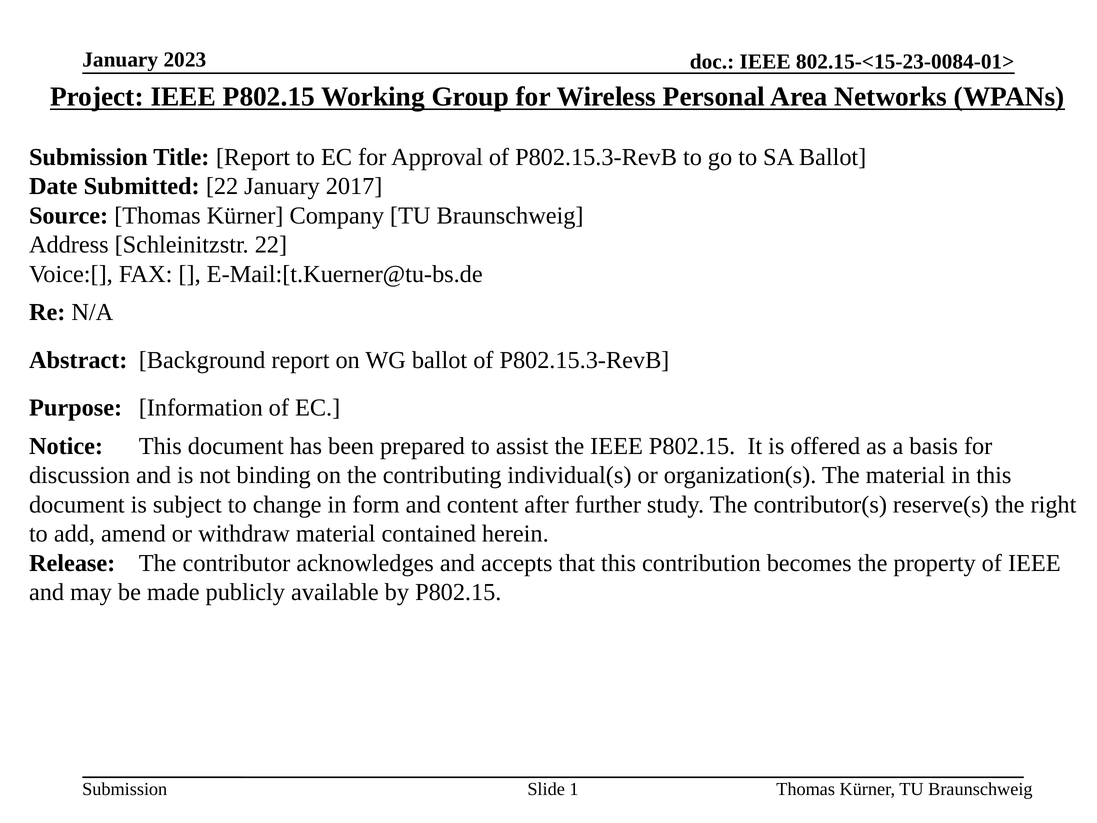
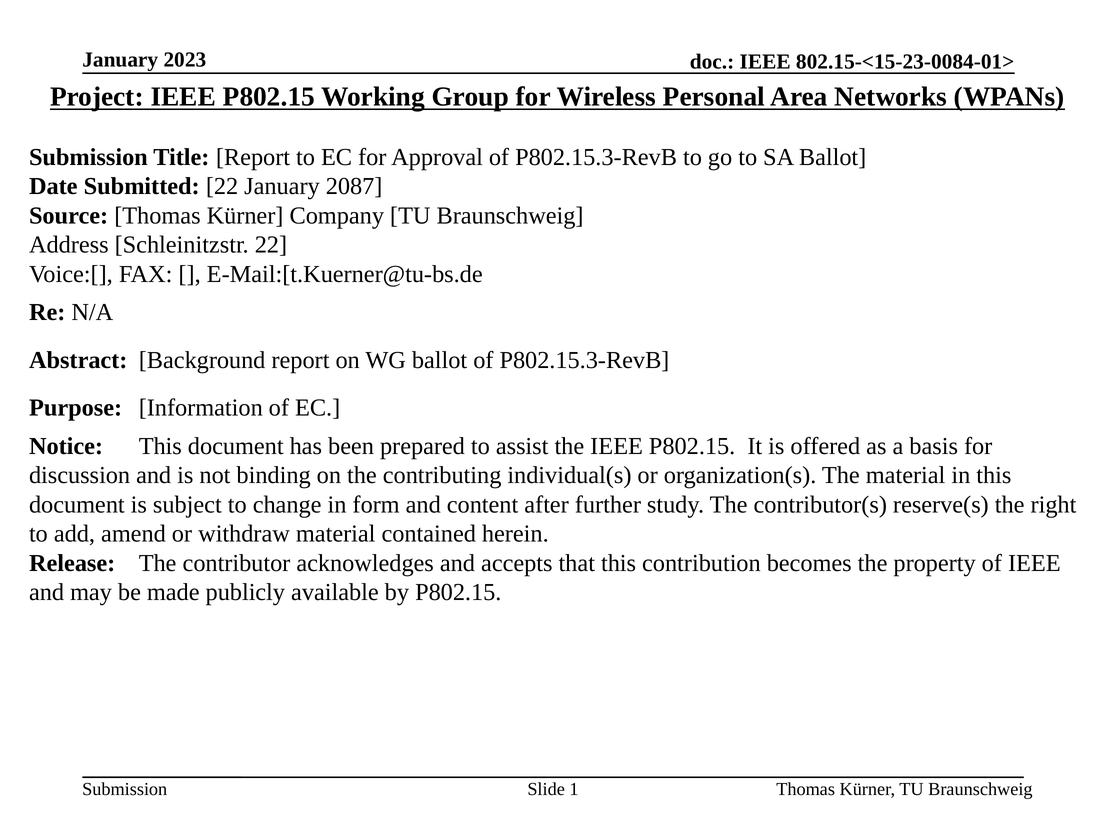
2017: 2017 -> 2087
